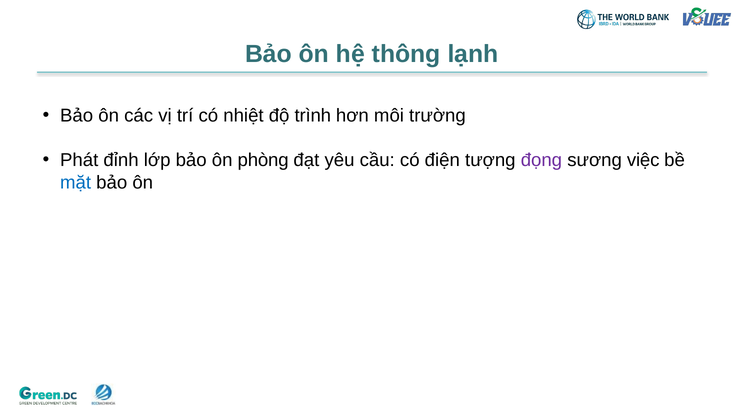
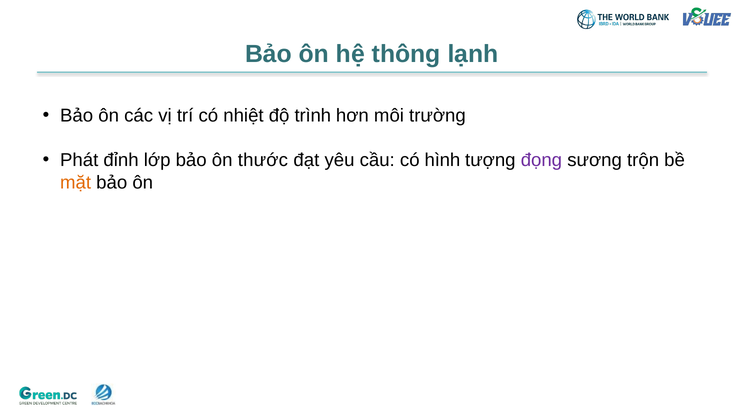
phòng: phòng -> thước
điện: điện -> hình
việc: việc -> trộn
mặt colour: blue -> orange
